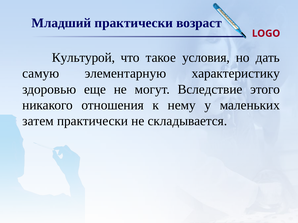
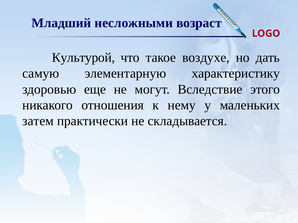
Младший практически: практически -> несложными
условия: условия -> воздухе
